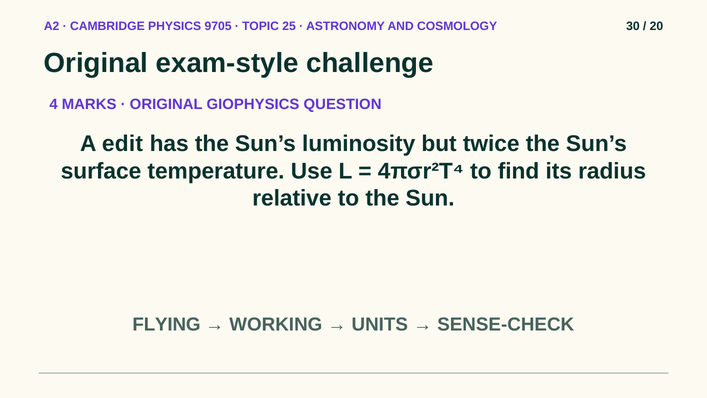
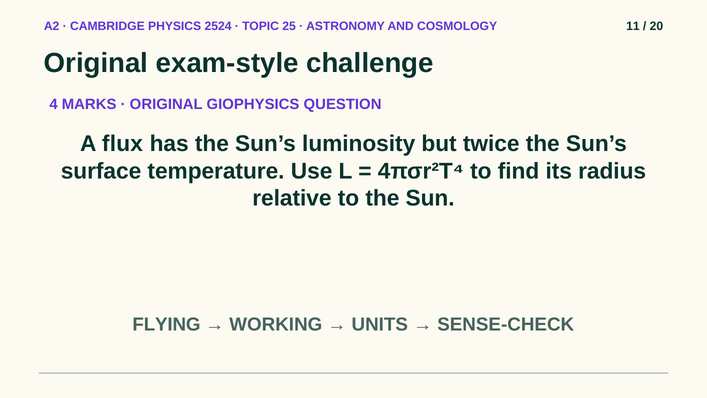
9705: 9705 -> 2524
30: 30 -> 11
edit: edit -> flux
